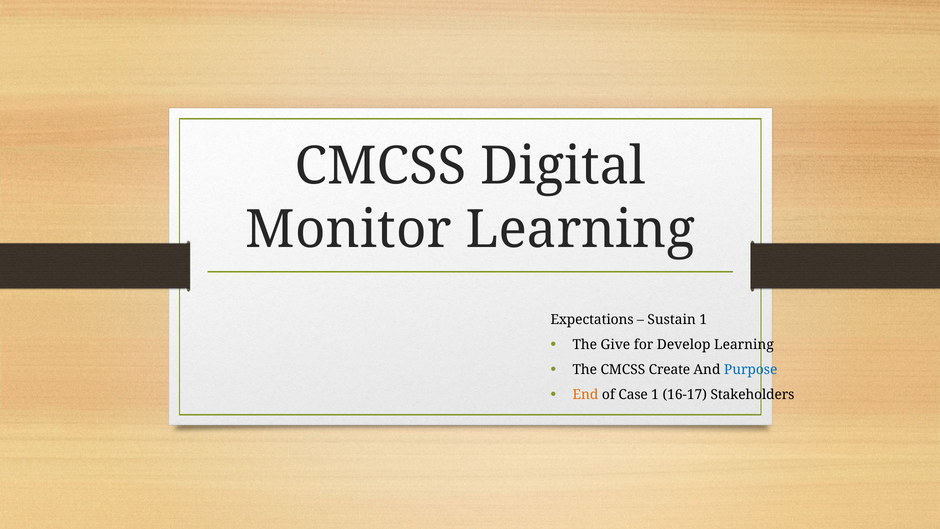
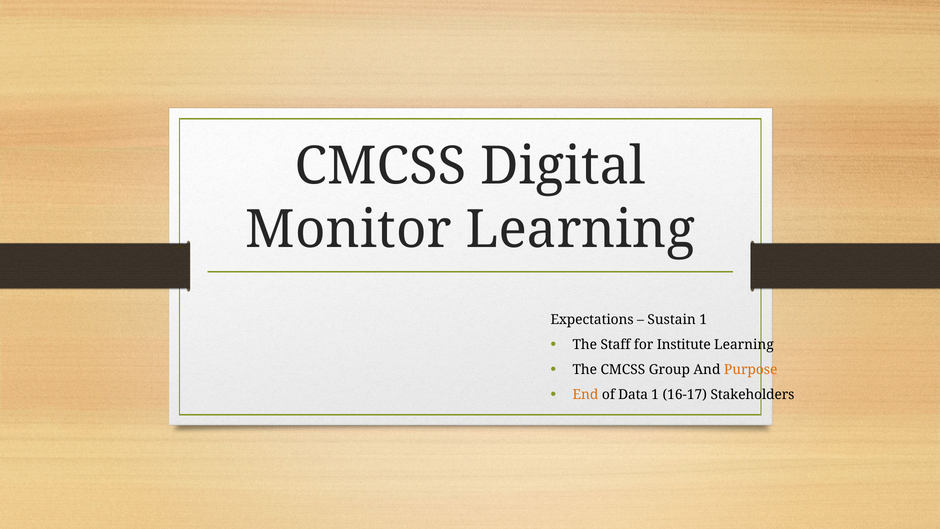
Give: Give -> Staff
Develop: Develop -> Institute
Create: Create -> Group
Purpose colour: blue -> orange
Case: Case -> Data
